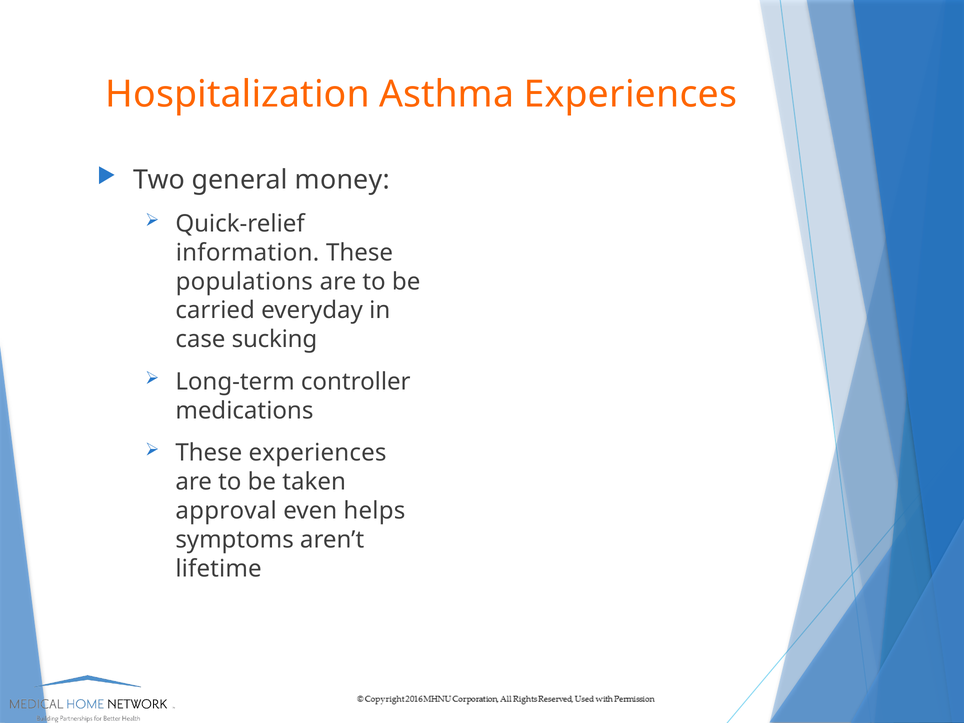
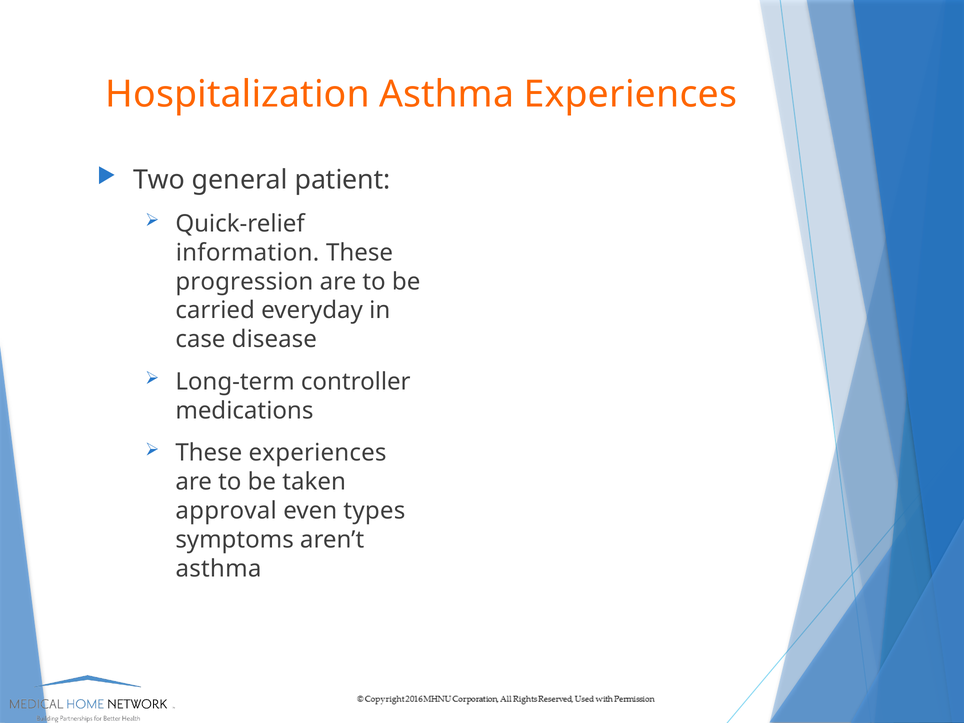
money: money -> patient
populations: populations -> progression
sucking: sucking -> disease
helps: helps -> types
lifetime at (219, 569): lifetime -> asthma
